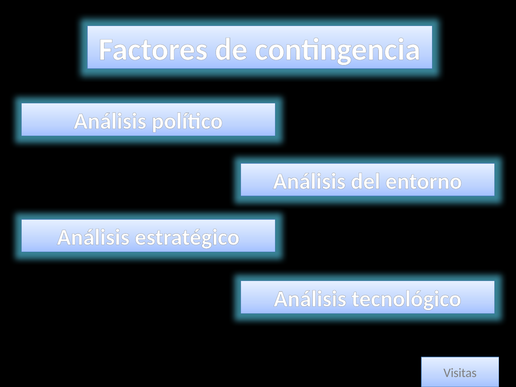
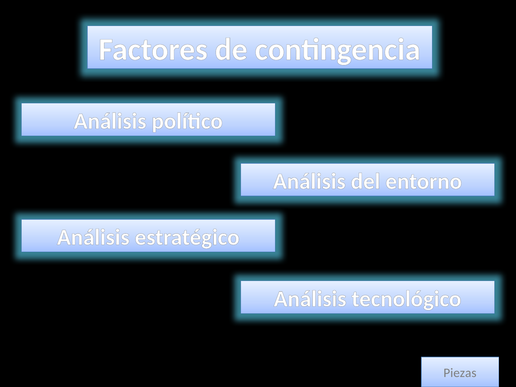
Visitas: Visitas -> Piezas
